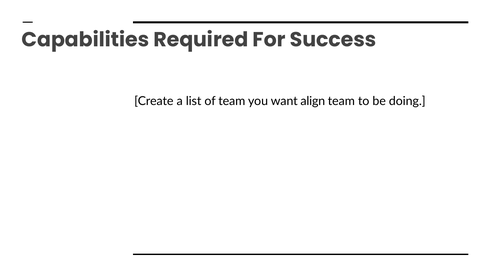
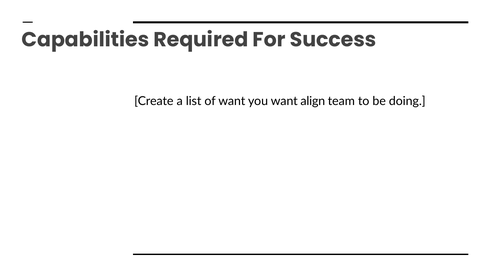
of team: team -> want
